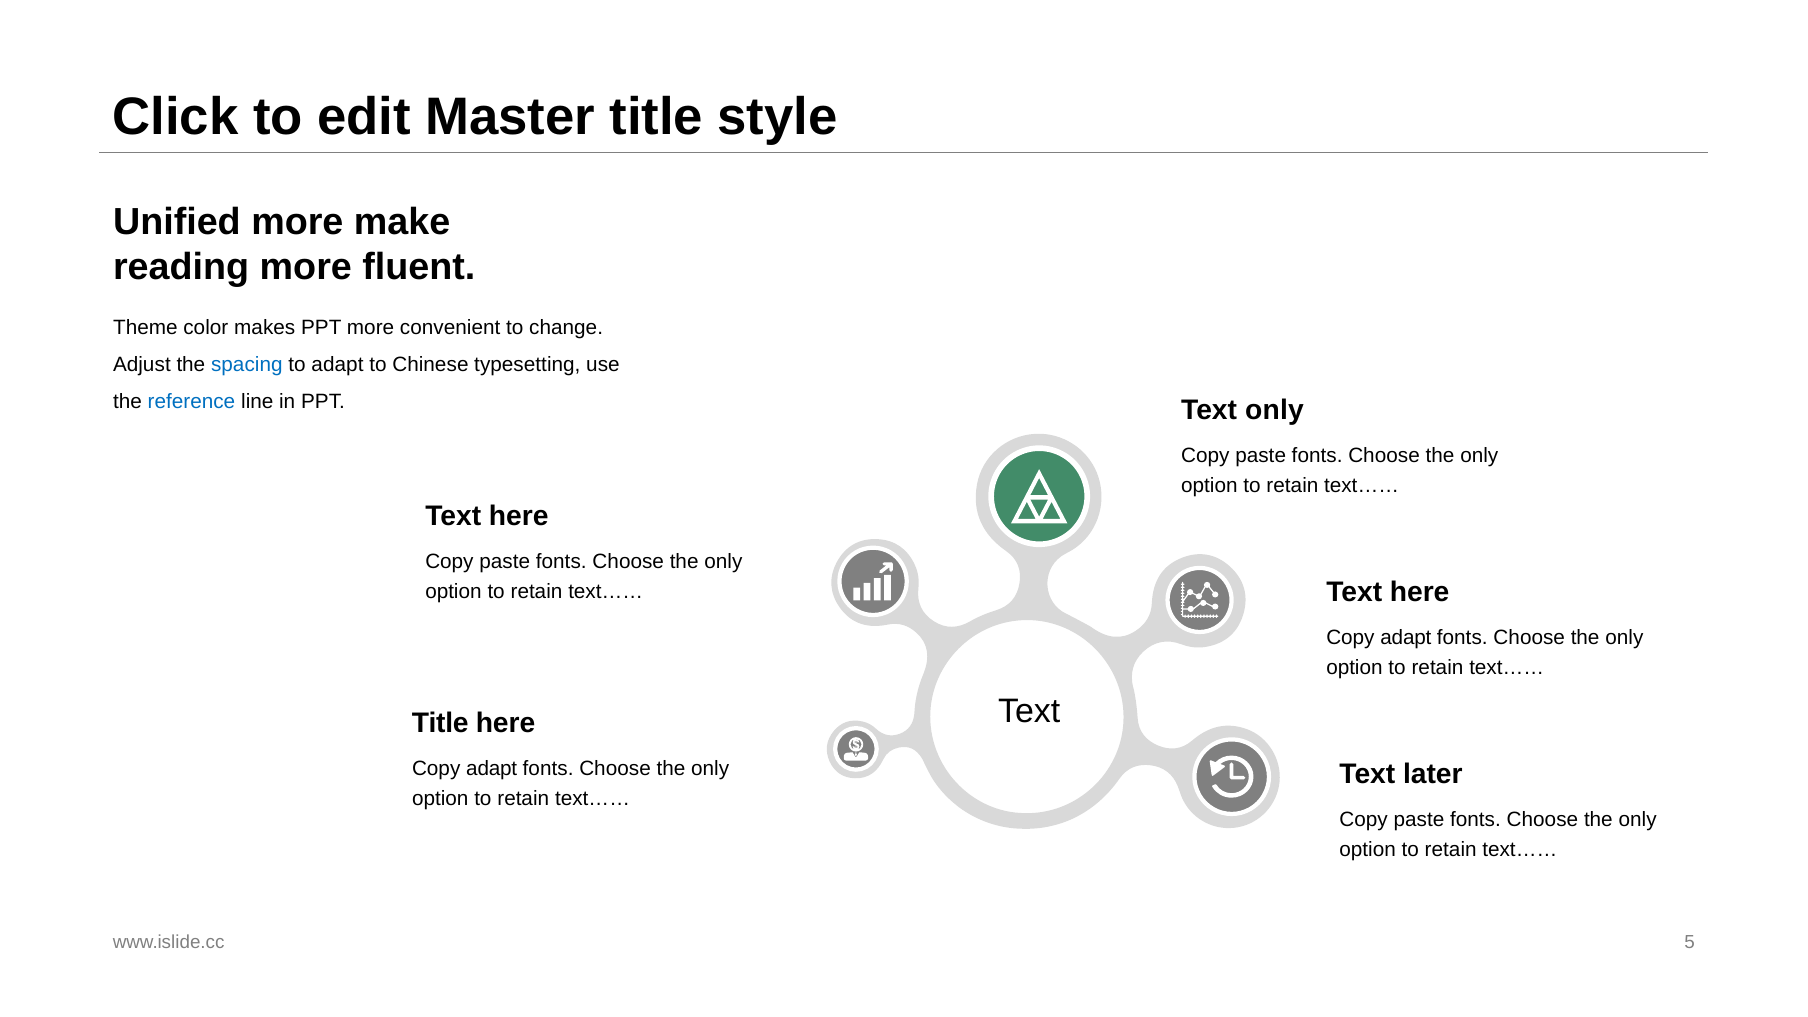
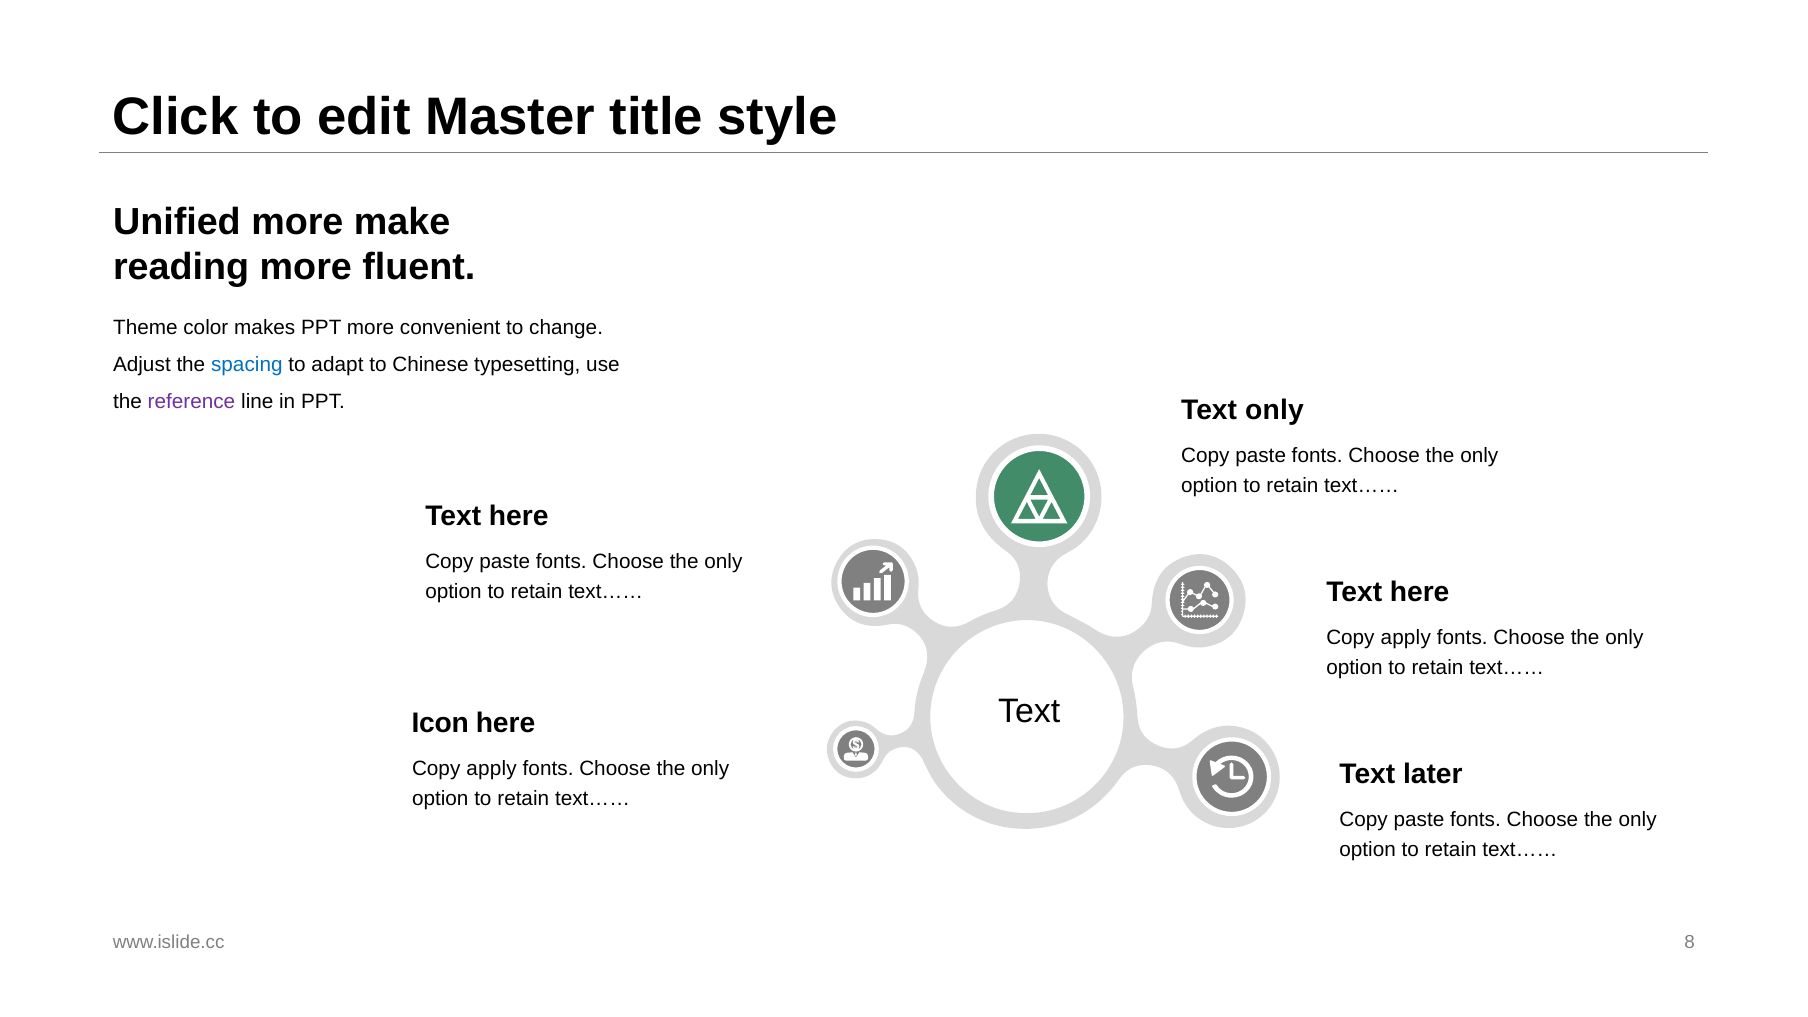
reference colour: blue -> purple
adapt at (1406, 638): adapt -> apply
Title at (440, 723): Title -> Icon
adapt at (492, 769): adapt -> apply
5: 5 -> 8
